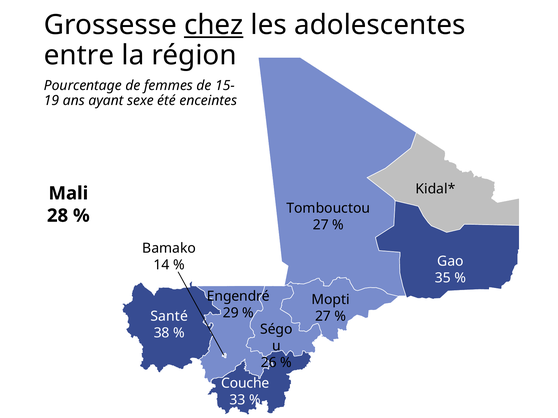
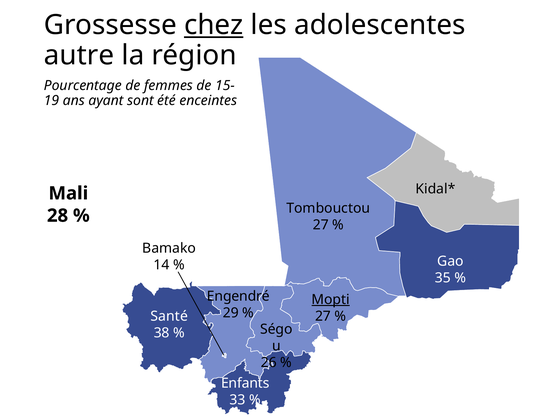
entre: entre -> autre
sexe: sexe -> sont
Mopti underline: none -> present
Couche: Couche -> Enfants
